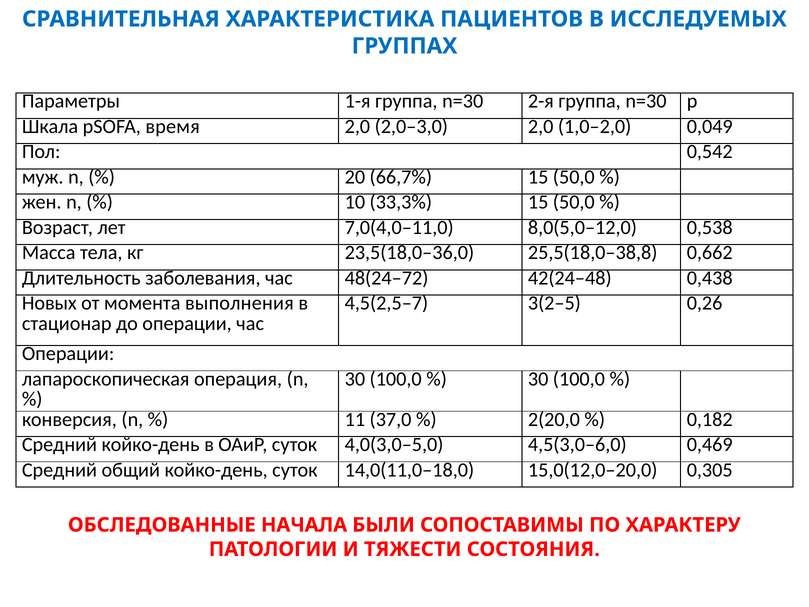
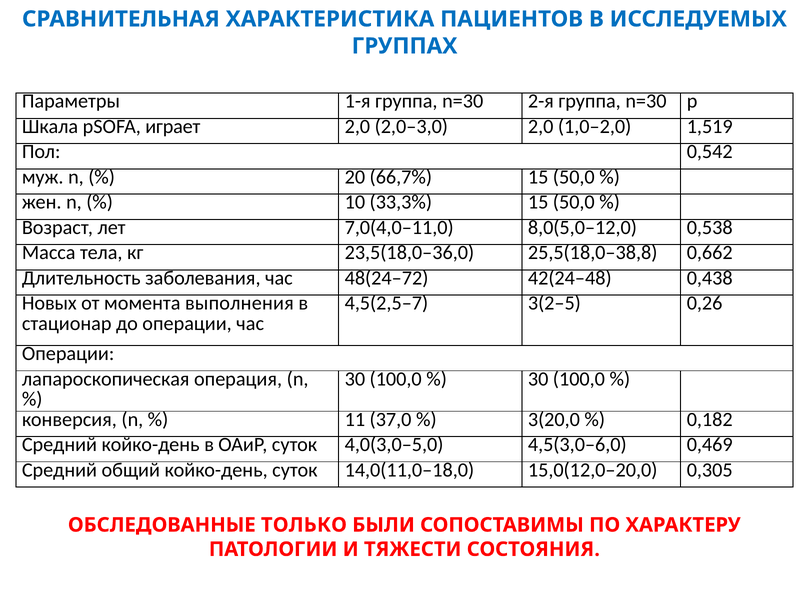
время: время -> играет
0,049: 0,049 -> 1,519
2(20,0: 2(20,0 -> 3(20,0
НАЧАЛА: НАЧАЛА -> ТОЛЬКО
